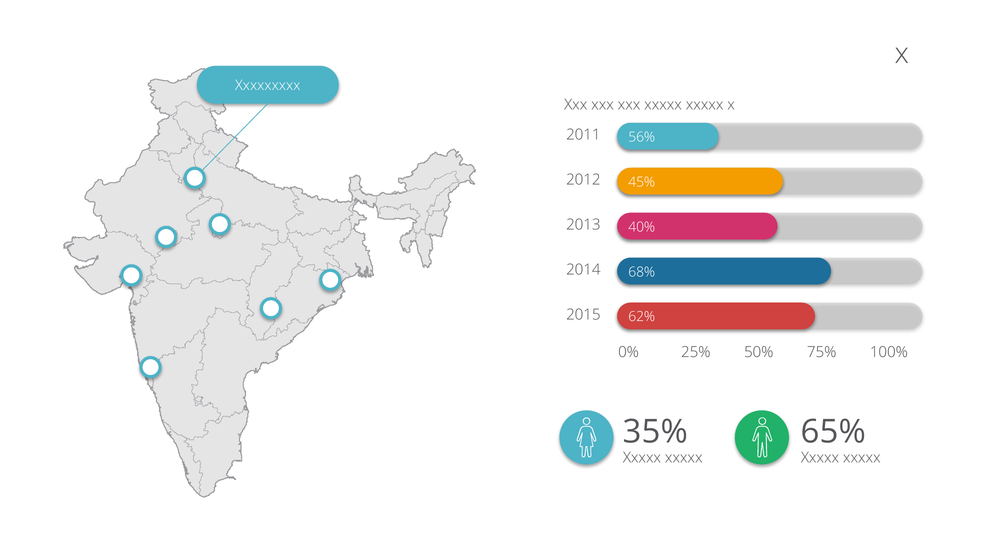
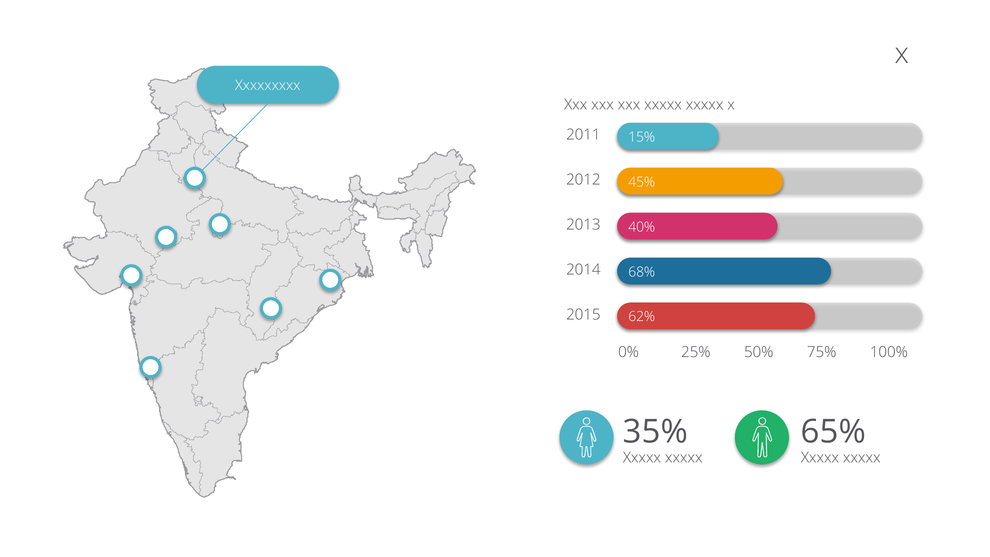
56%: 56% -> 15%
